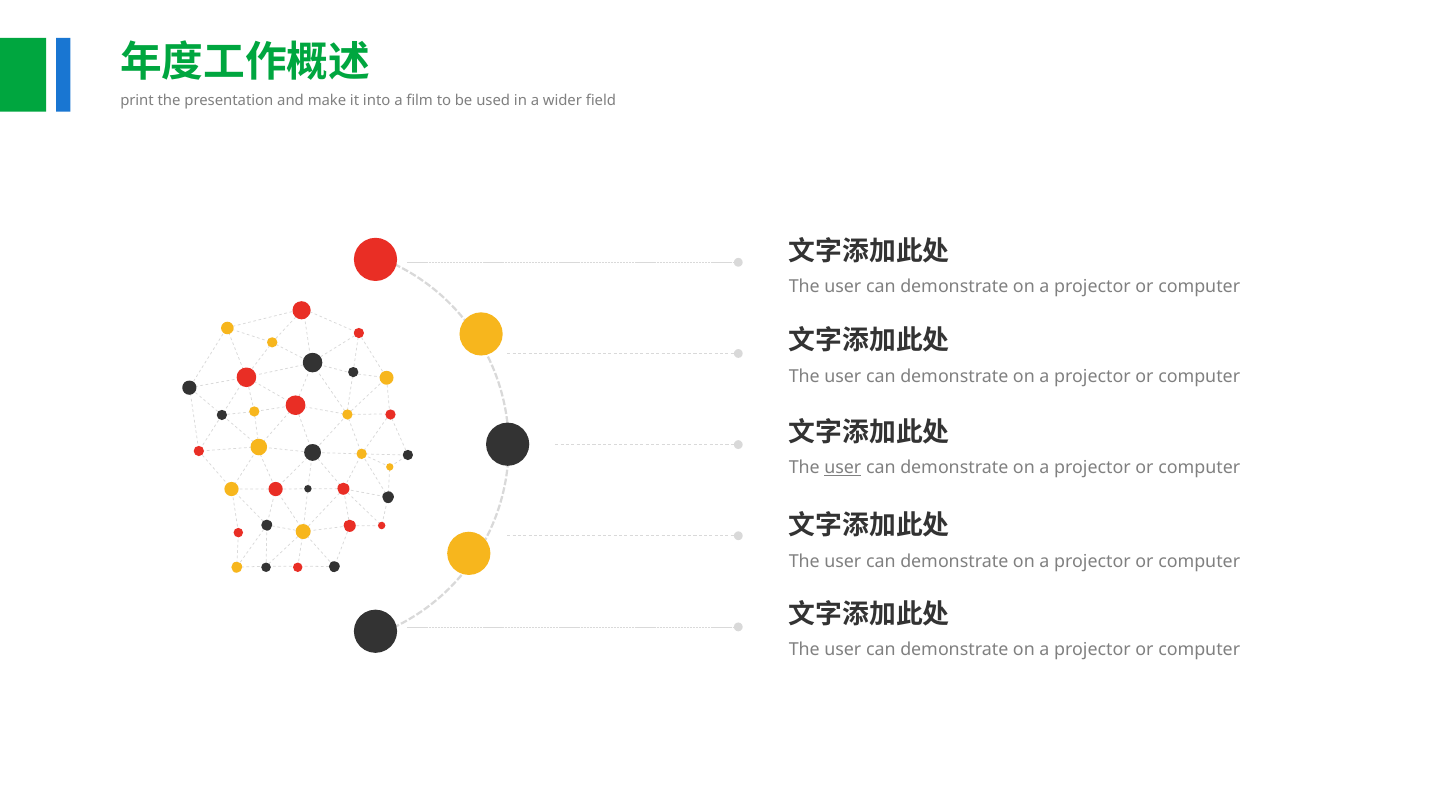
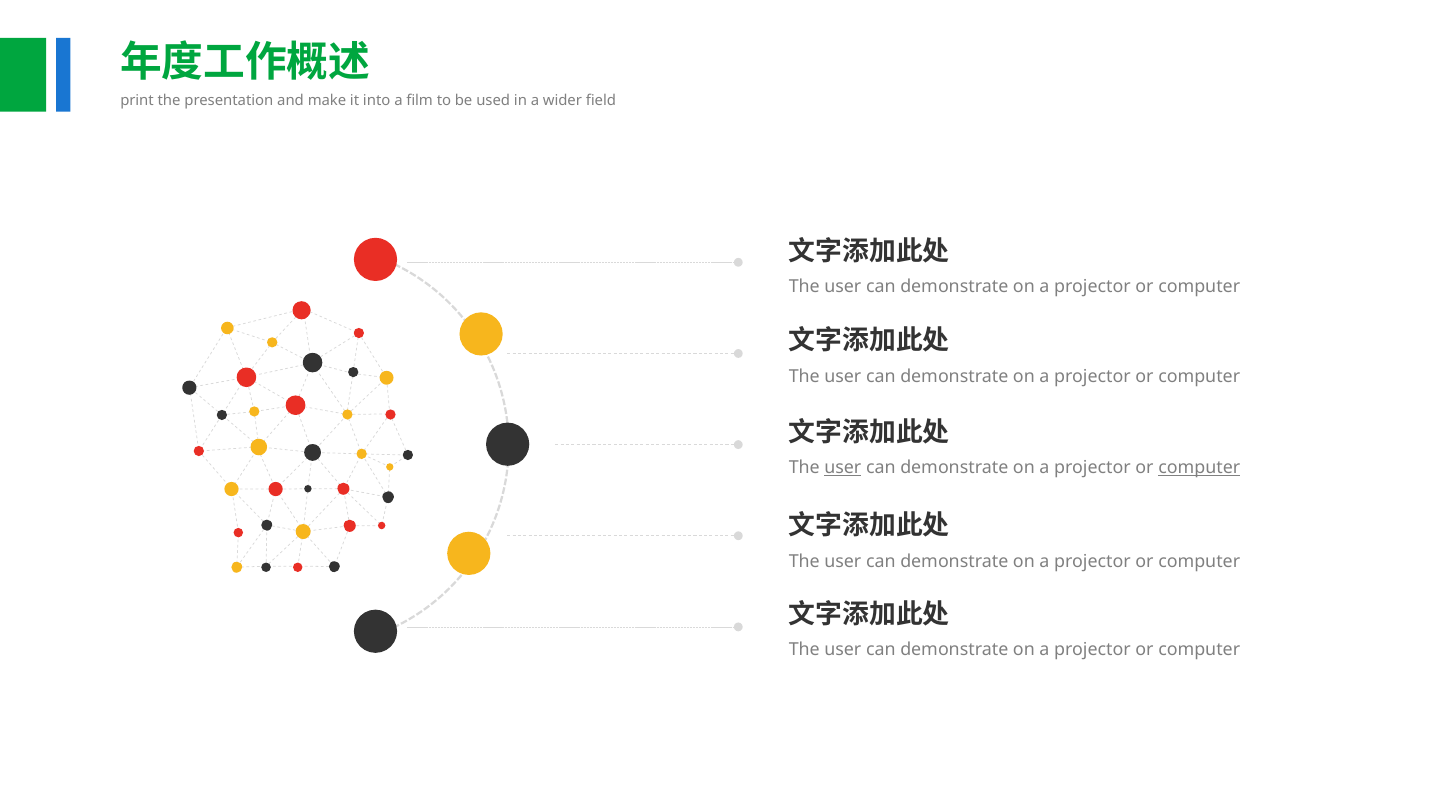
computer at (1199, 468) underline: none -> present
